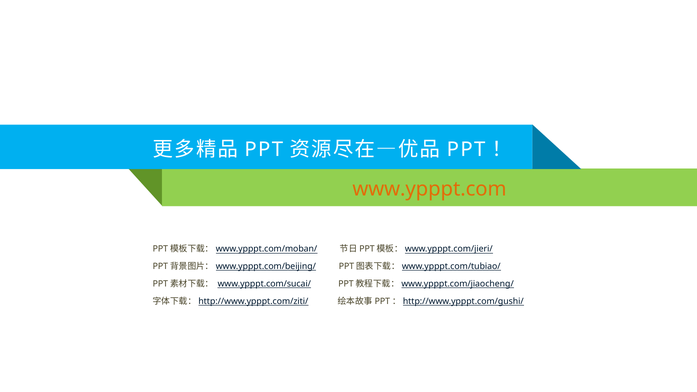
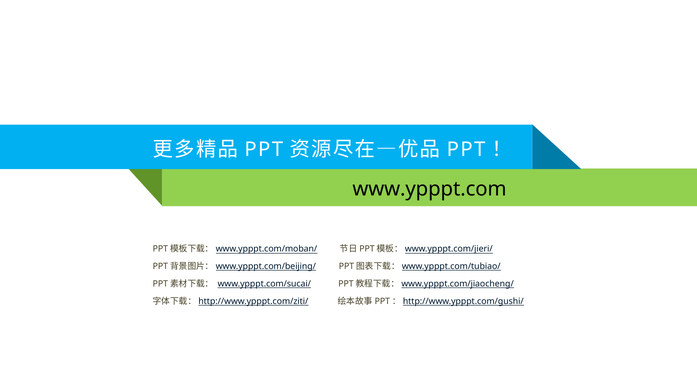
www.ypppt.com colour: orange -> black
